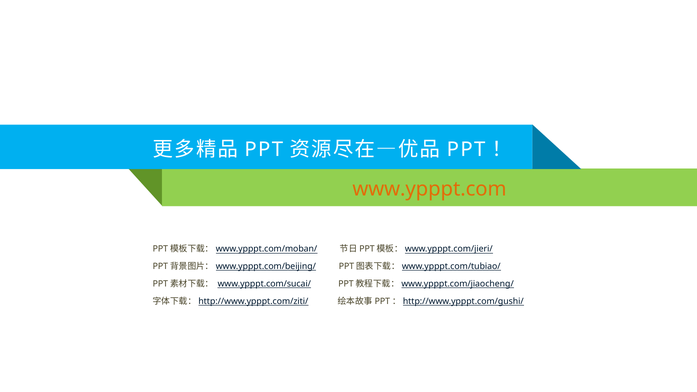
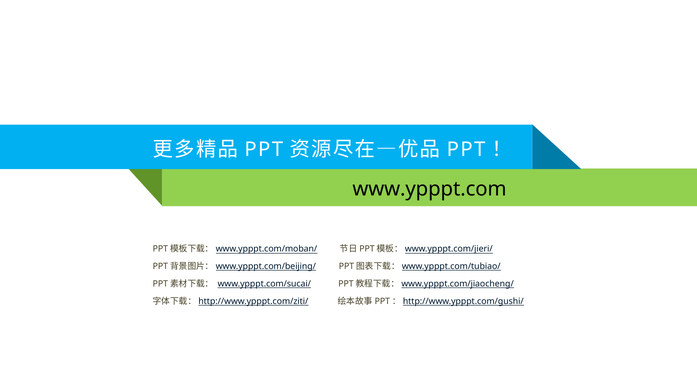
www.ypppt.com colour: orange -> black
